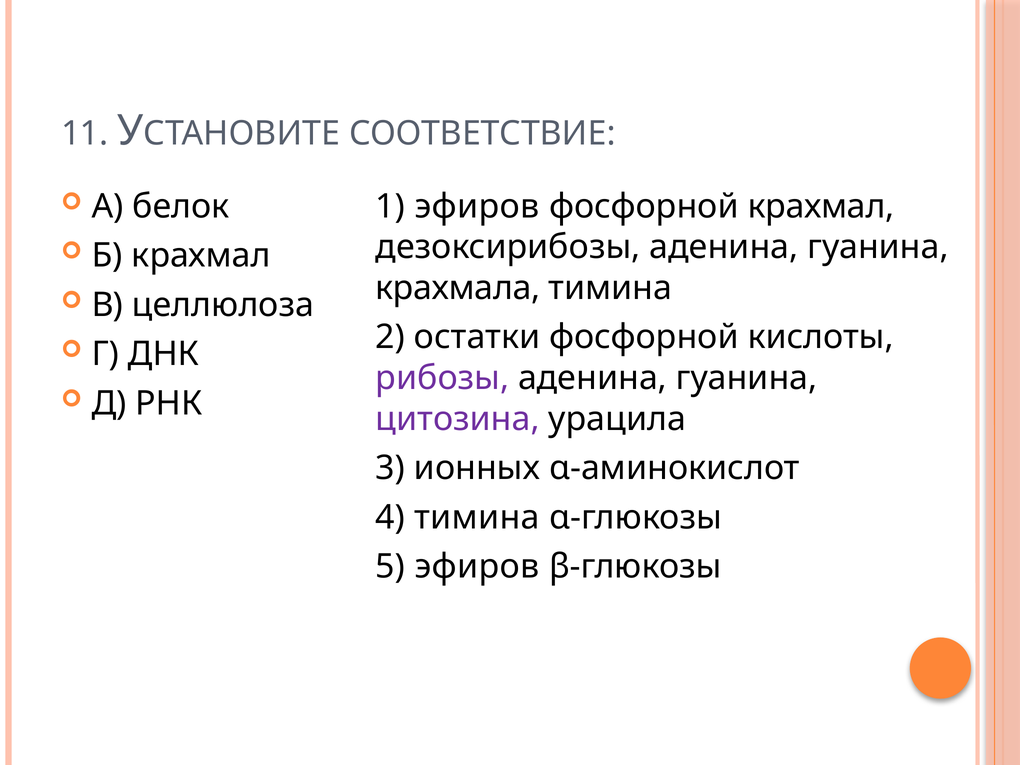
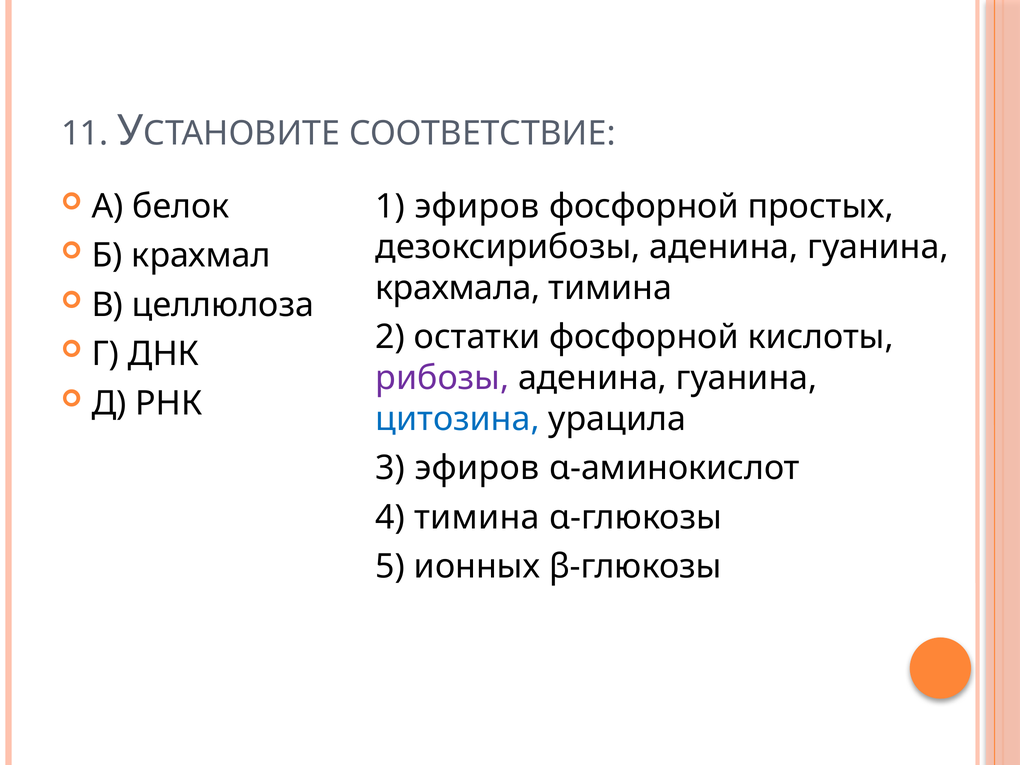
фосфорной крахмал: крахмал -> простых
цитозина colour: purple -> blue
3 ионных: ионных -> эфиров
5 эфиров: эфиров -> ионных
